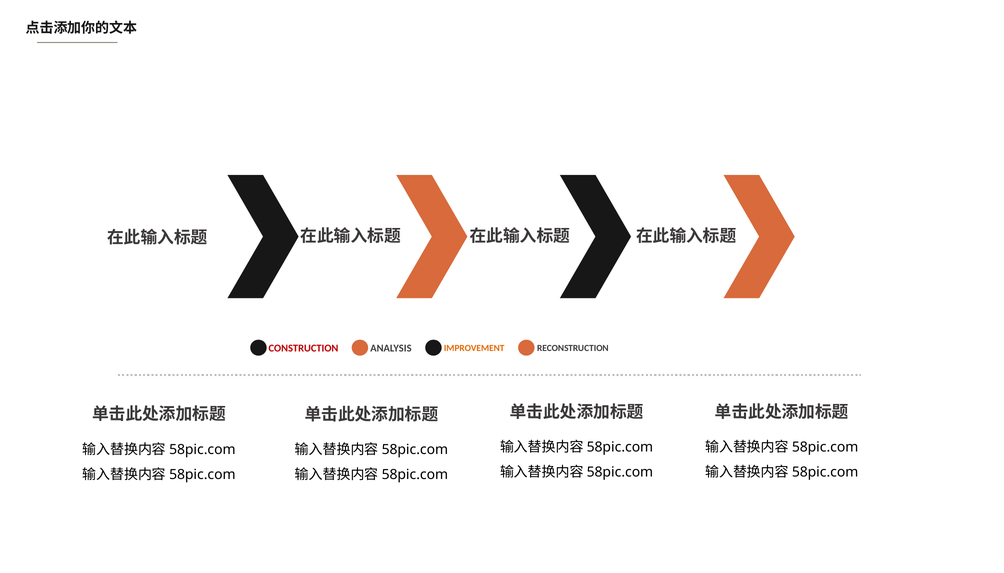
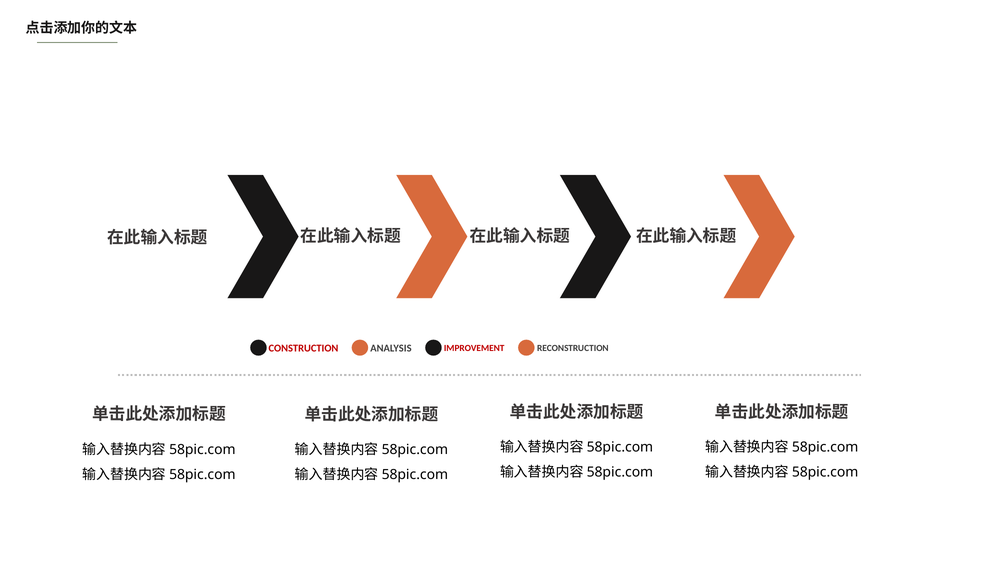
IMPROVEMENT colour: orange -> red
